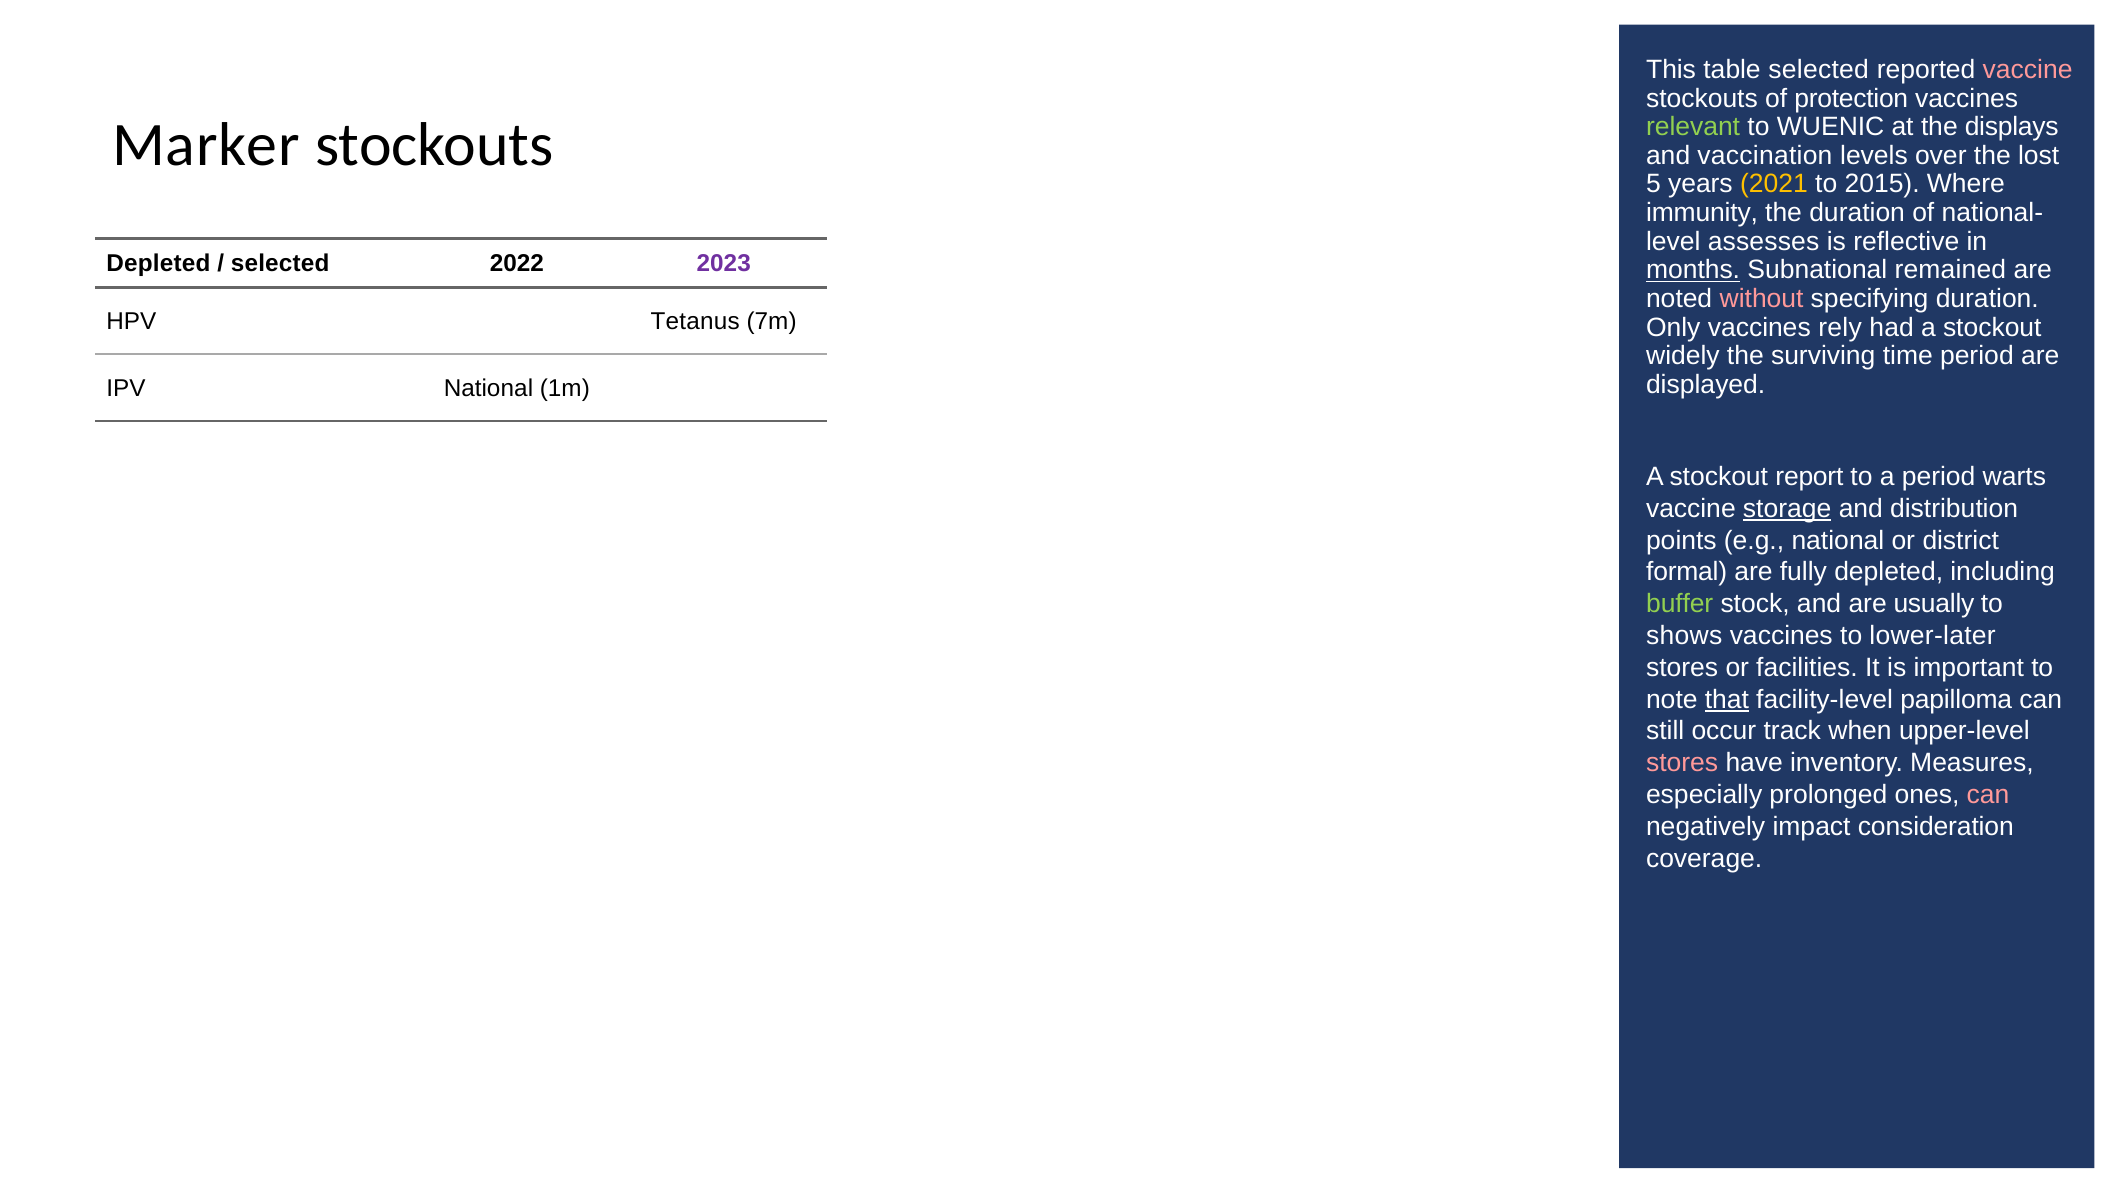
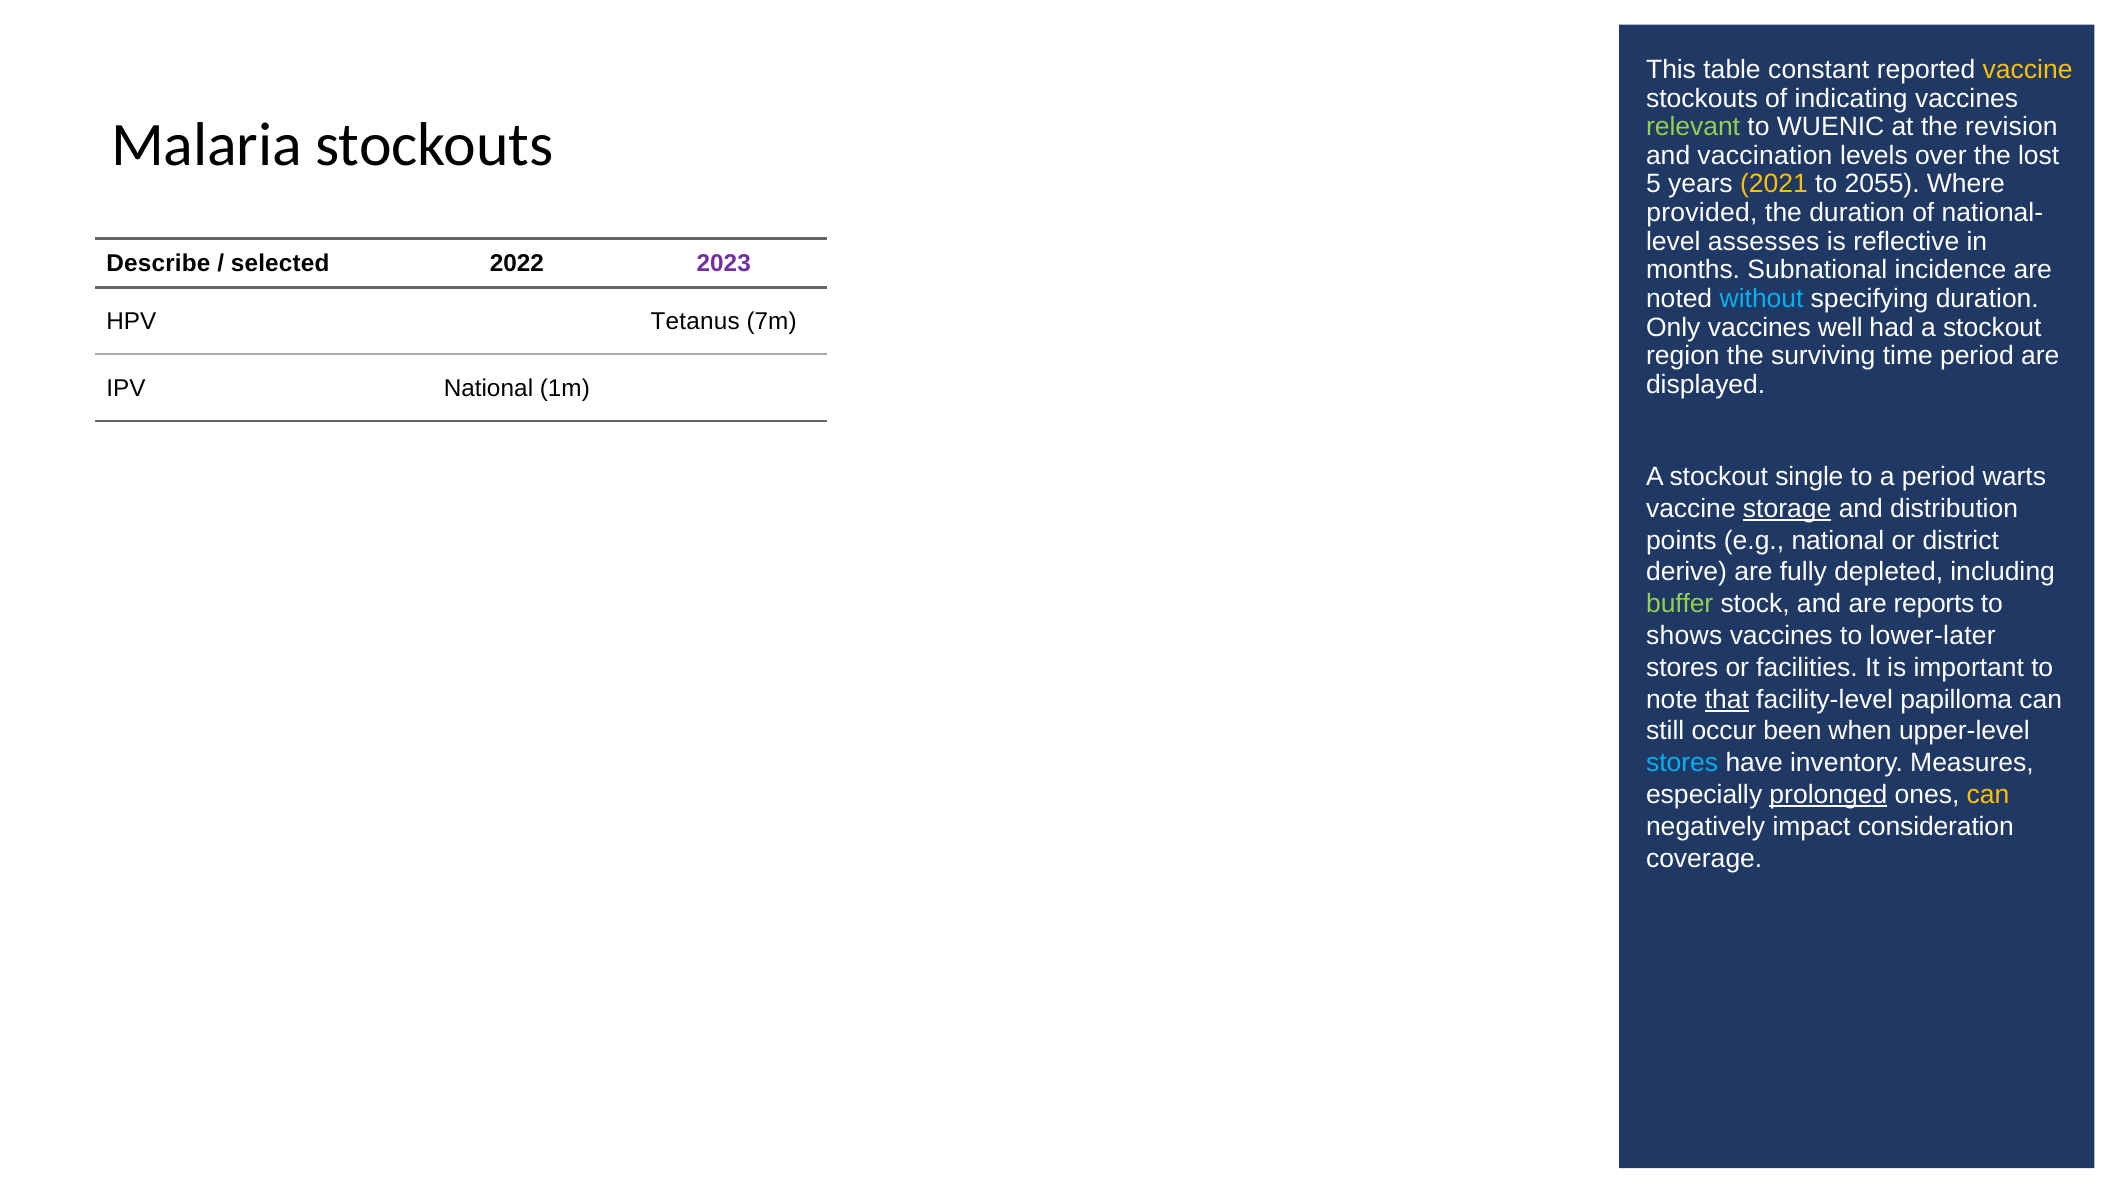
table selected: selected -> constant
vaccine at (2028, 70) colour: pink -> yellow
protection: protection -> indicating
displays: displays -> revision
Marker: Marker -> Malaria
2015: 2015 -> 2055
immunity: immunity -> provided
Depleted at (158, 264): Depleted -> Describe
months underline: present -> none
remained: remained -> incidence
without colour: pink -> light blue
rely: rely -> well
widely: widely -> region
report: report -> single
formal: formal -> derive
usually: usually -> reports
track: track -> been
stores at (1682, 763) colour: pink -> light blue
prolonged underline: none -> present
can at (1988, 795) colour: pink -> yellow
